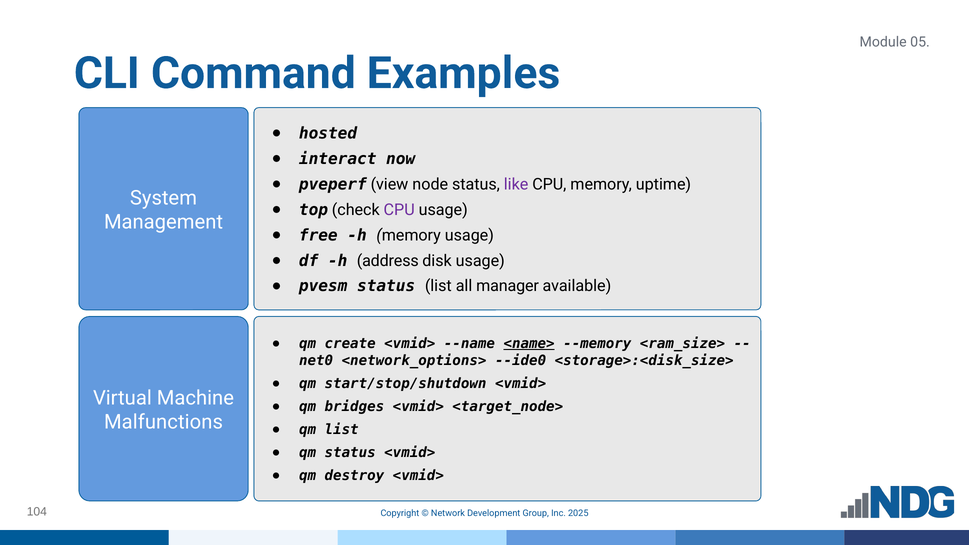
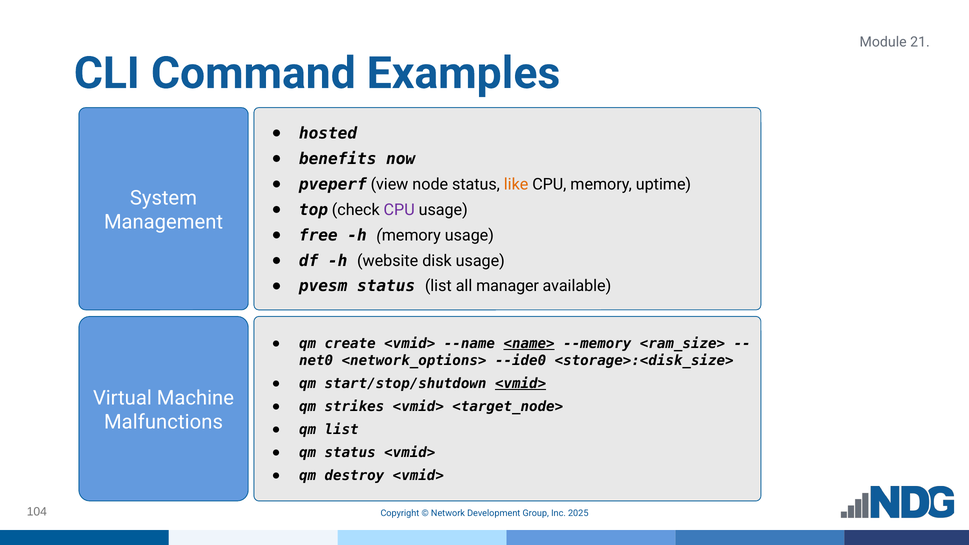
05: 05 -> 21
interact: interact -> benefits
like colour: purple -> orange
address: address -> website
<vmid> at (521, 384) underline: none -> present
bridges: bridges -> strikes
